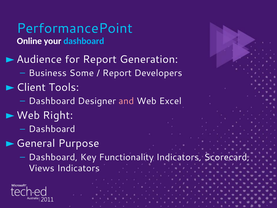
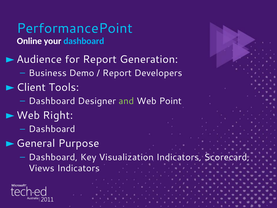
Some: Some -> Demo
and colour: pink -> light green
Excel: Excel -> Point
Functionality: Functionality -> Visualization
